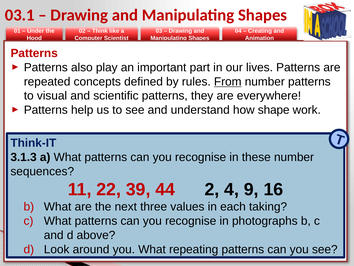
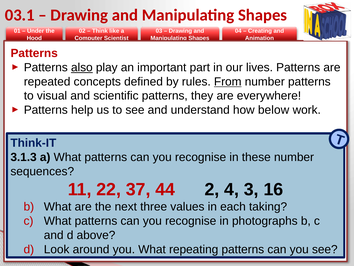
also underline: none -> present
shape: shape -> below
39: 39 -> 37
9: 9 -> 3
